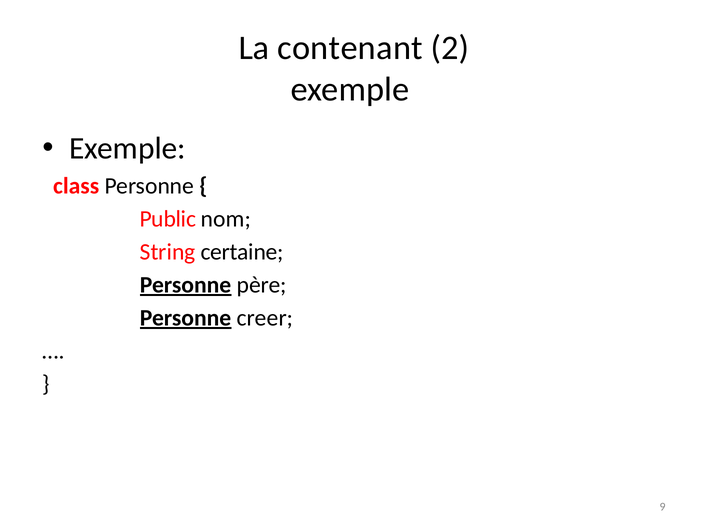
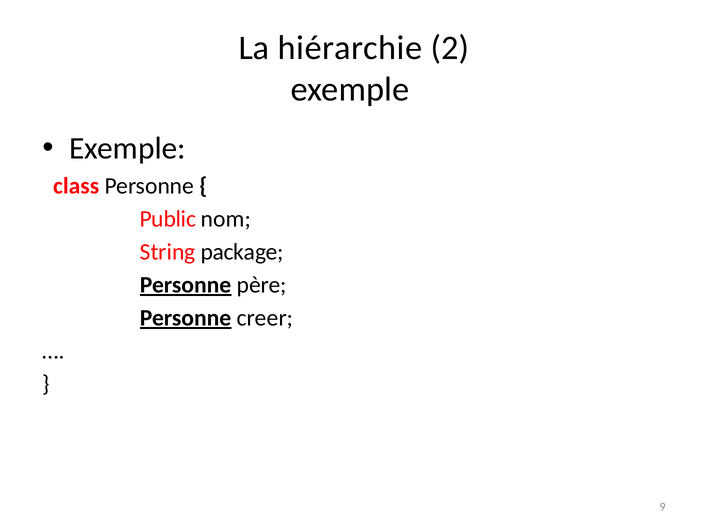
contenant: contenant -> hiérarchie
certaine: certaine -> package
